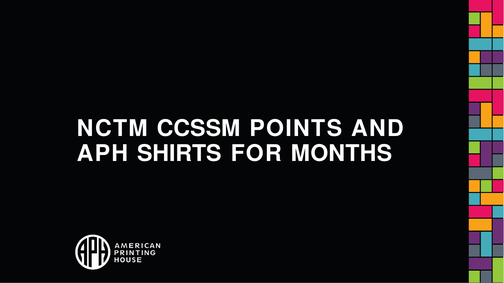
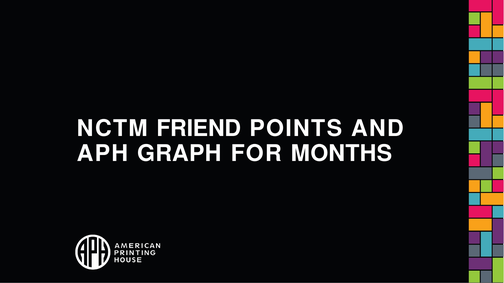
CCSSM: CCSSM -> FRIEND
SHIRTS: SHIRTS -> GRAPH
